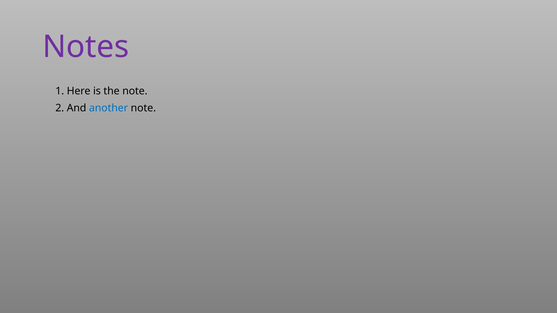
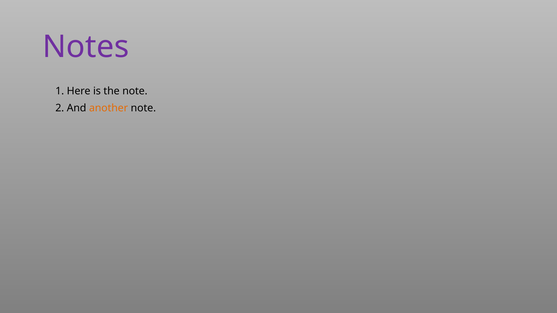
another colour: blue -> orange
